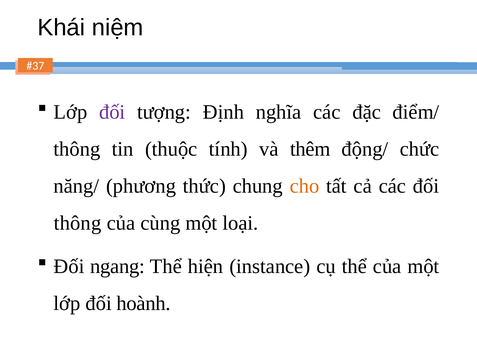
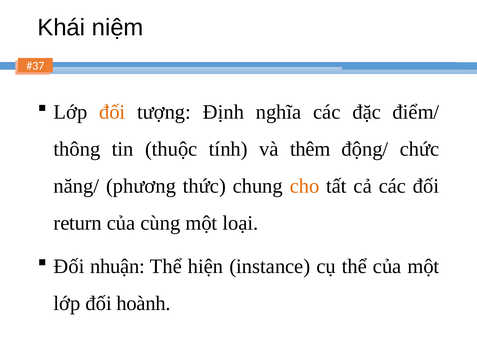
đối at (112, 112) colour: purple -> orange
thông at (78, 223): thông -> return
ngang: ngang -> nhuận
